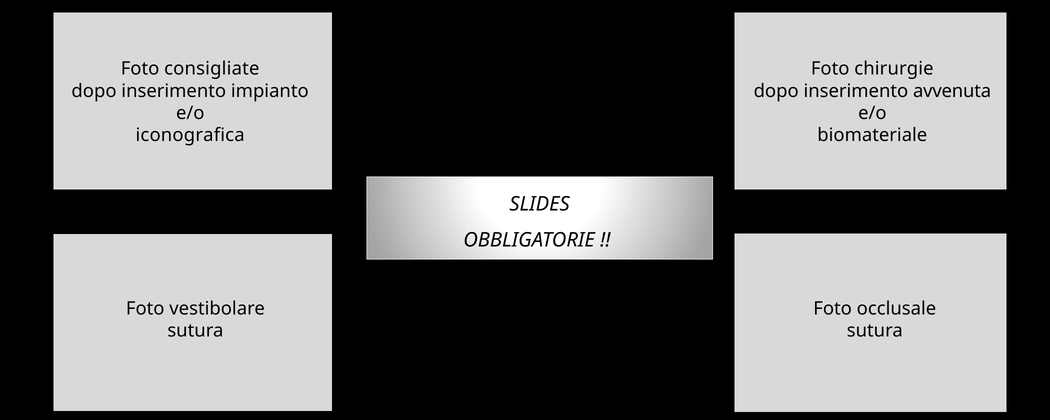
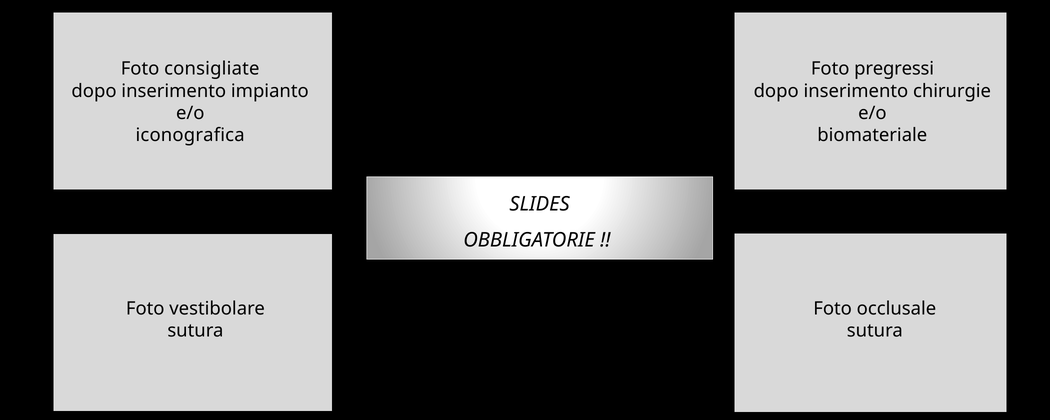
chirurgie: chirurgie -> pregressi
avvenuta: avvenuta -> chirurgie
